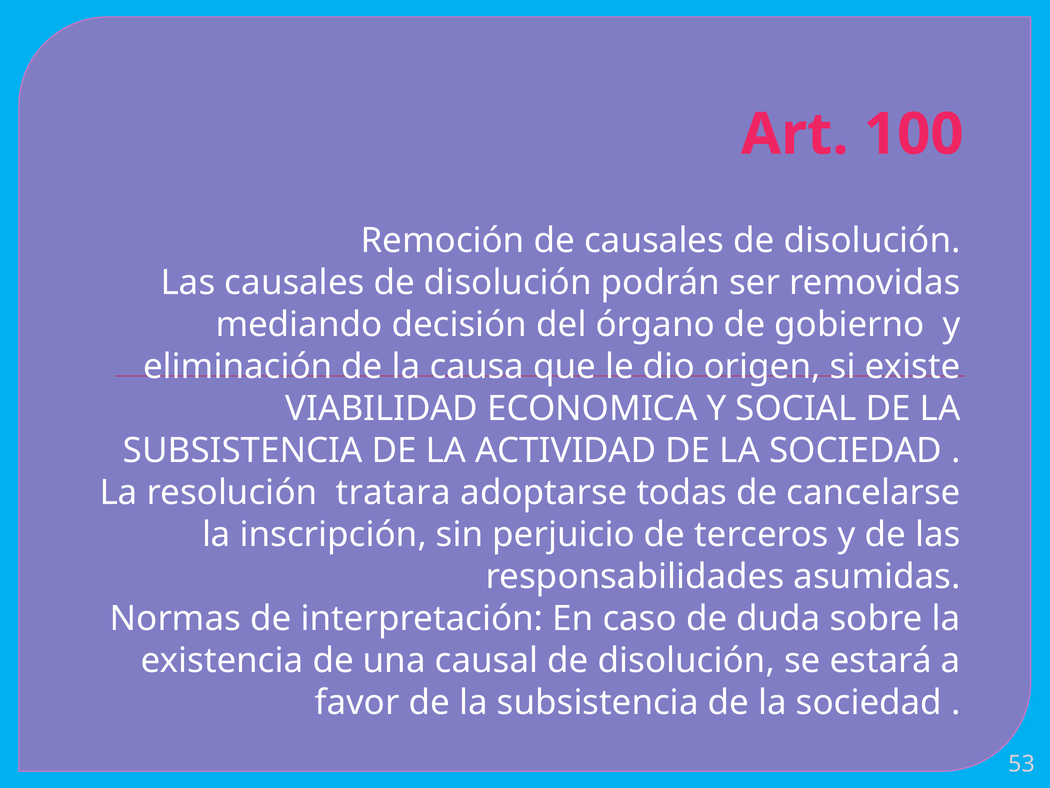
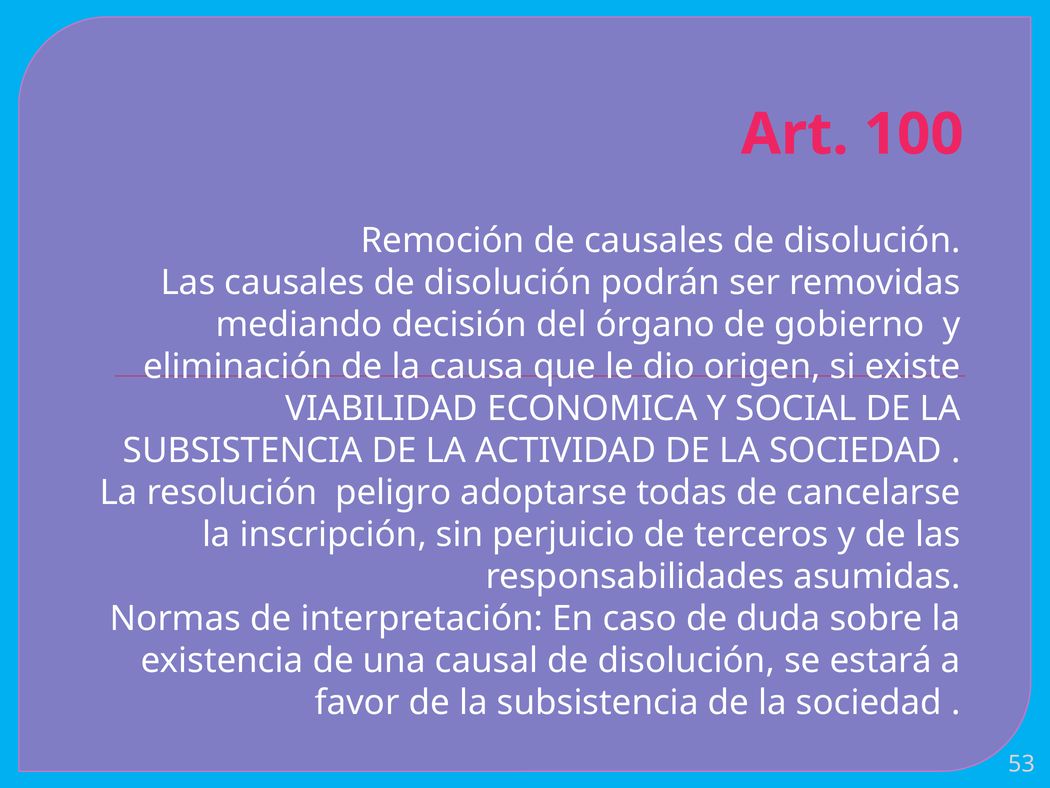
tratara: tratara -> peligro
